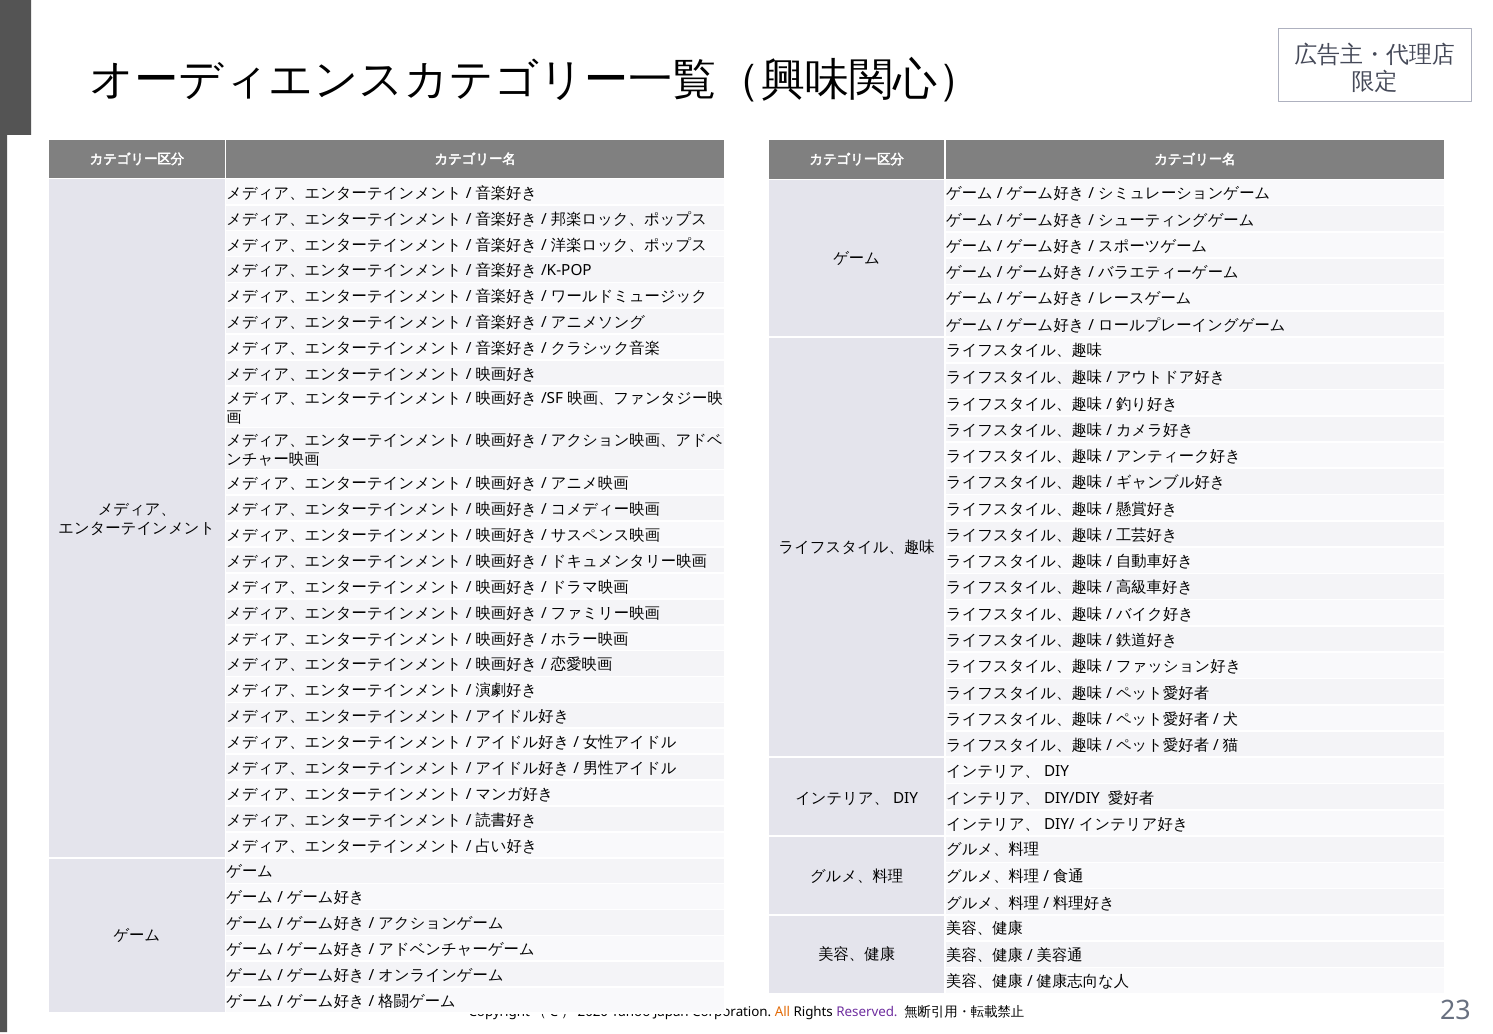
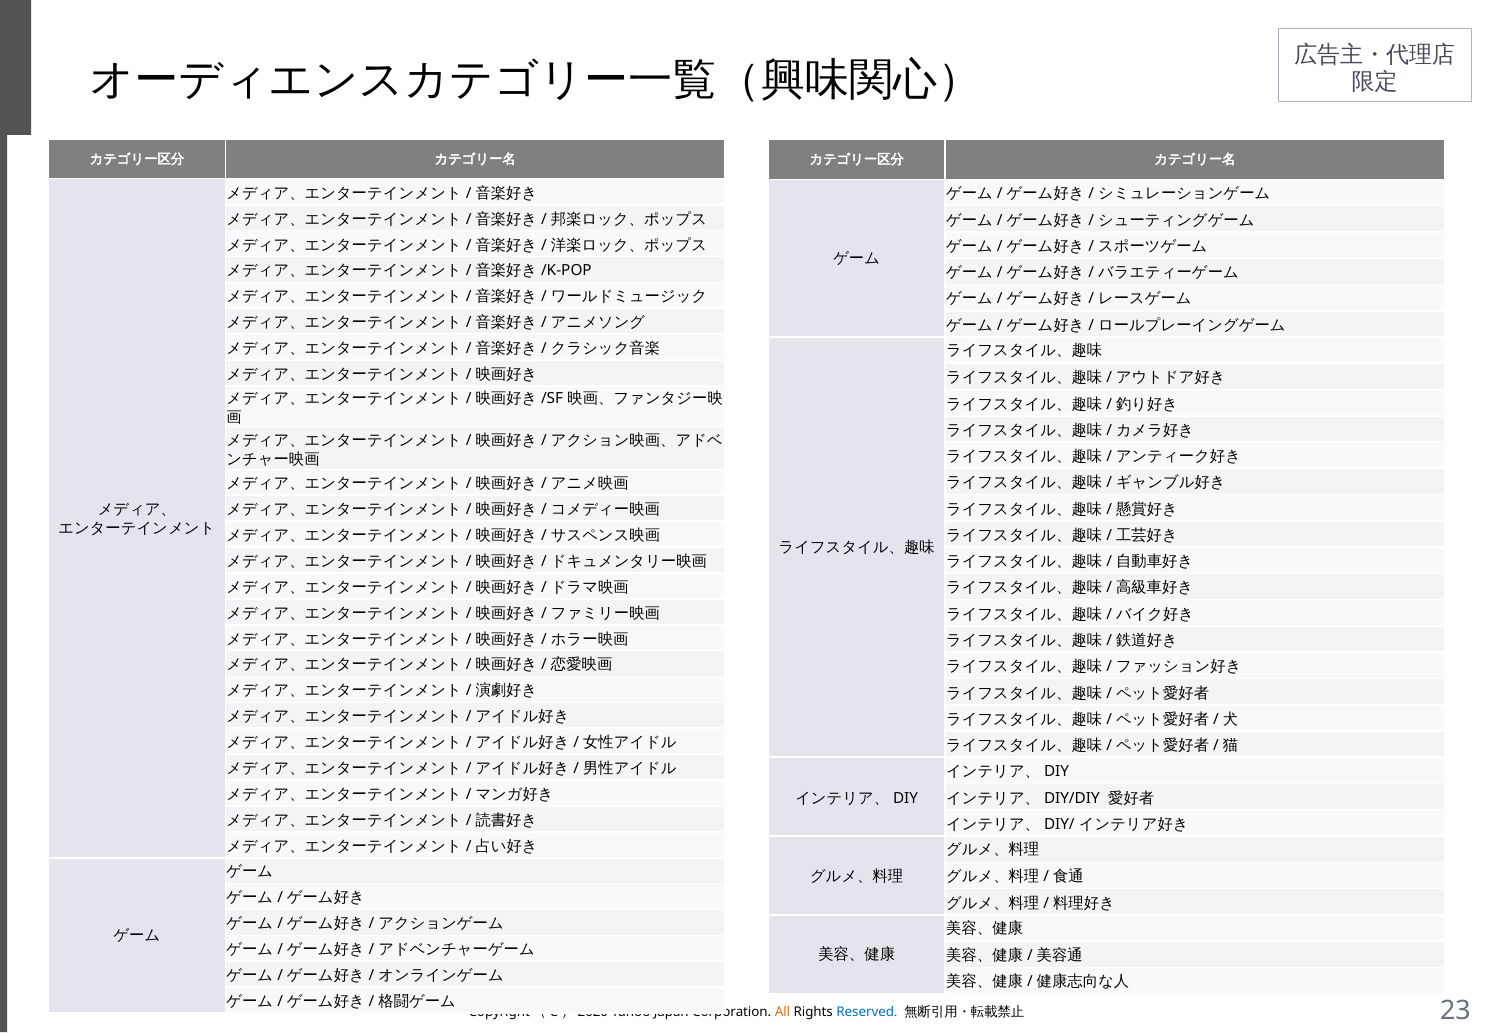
Reserved colour: purple -> blue
